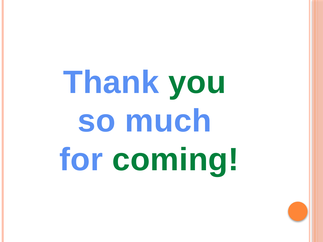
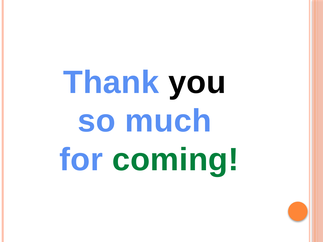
you colour: green -> black
